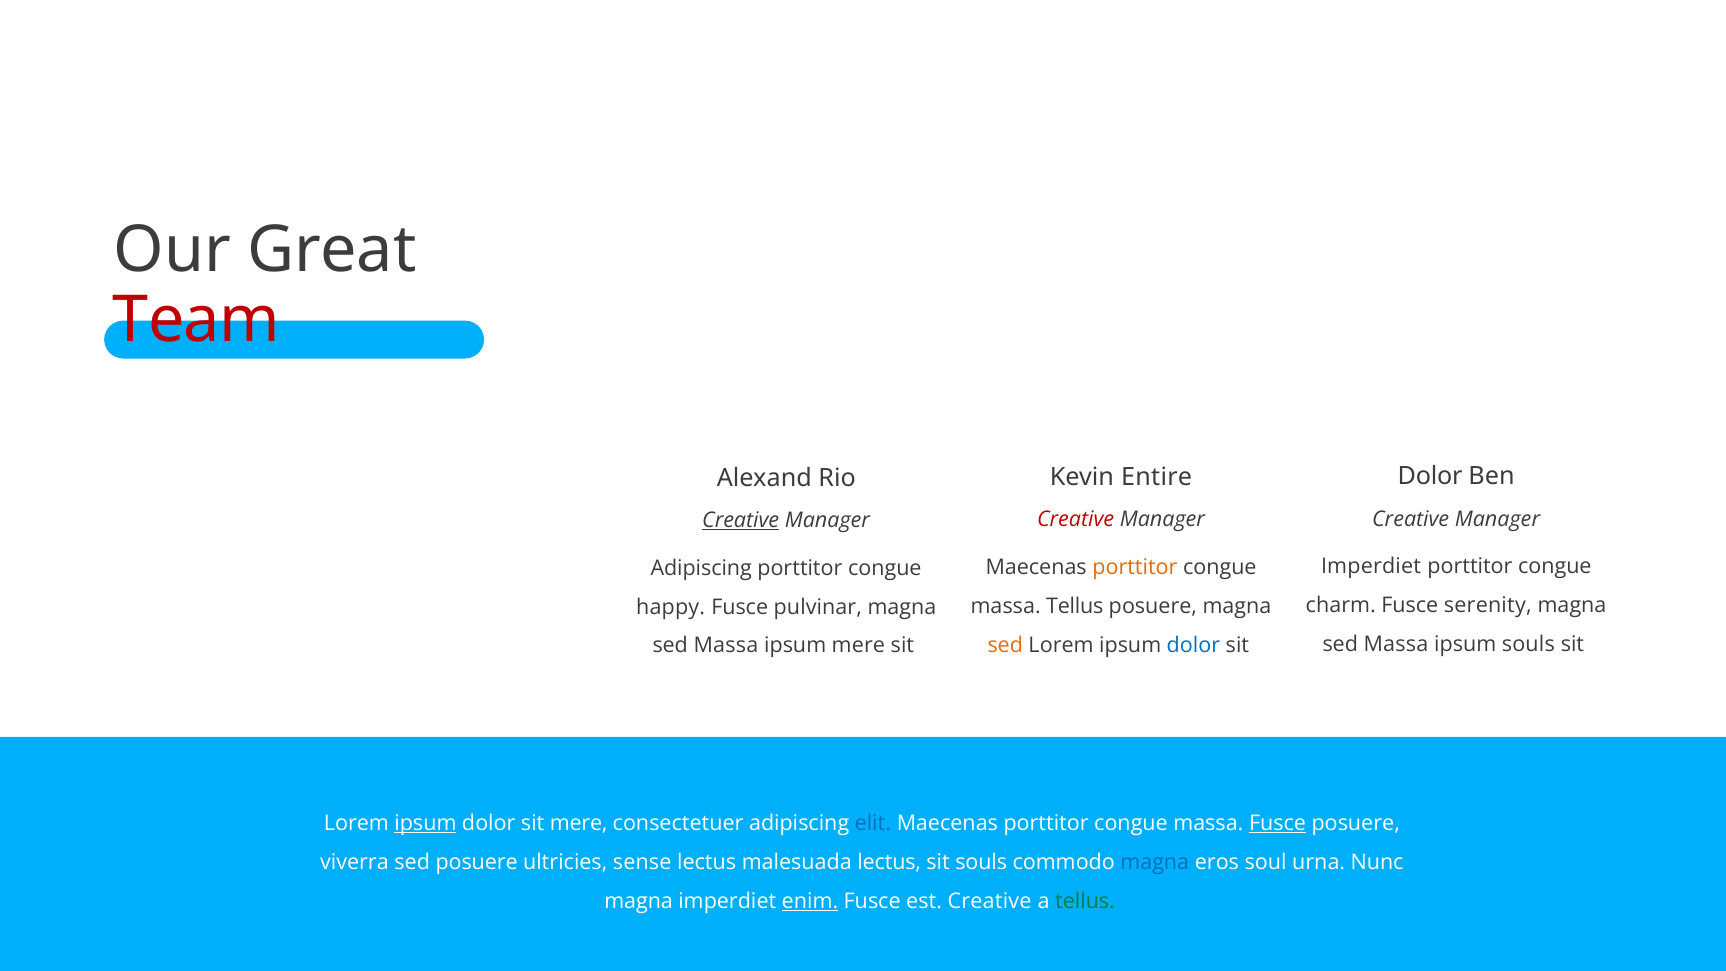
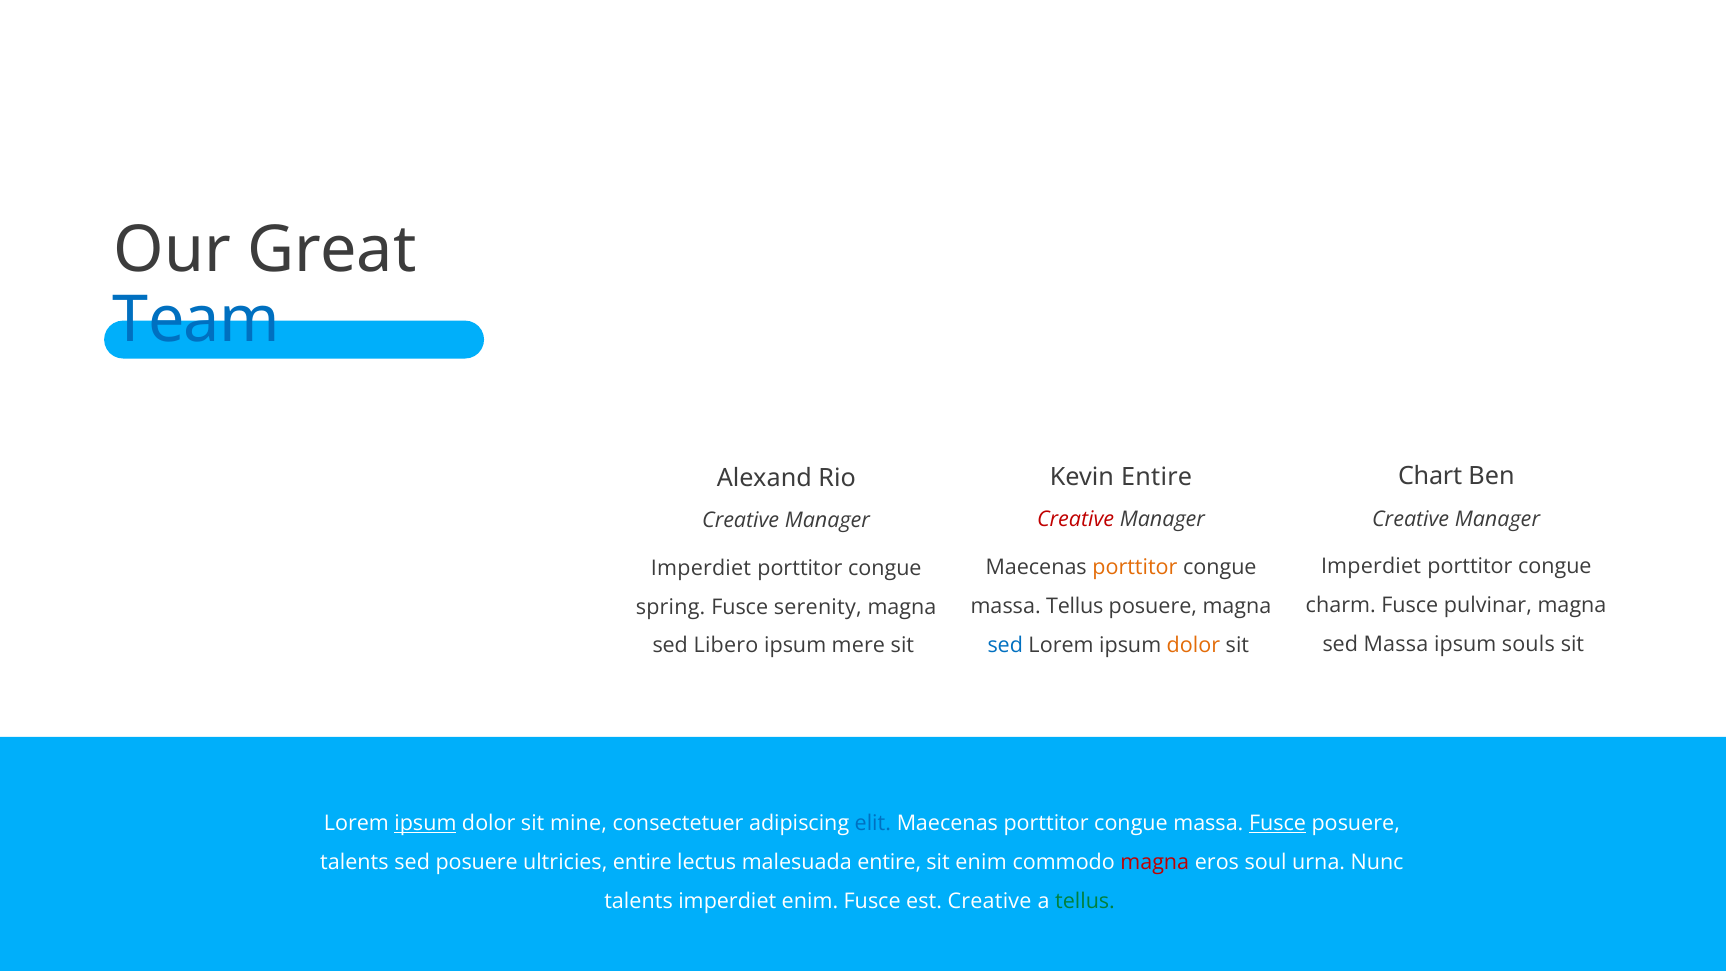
Team colour: red -> blue
Dolor at (1430, 476): Dolor -> Chart
Creative at (741, 520) underline: present -> none
Adipiscing at (701, 568): Adipiscing -> Imperdiet
serenity: serenity -> pulvinar
happy: happy -> spring
pulvinar: pulvinar -> serenity
sed at (1005, 645) colour: orange -> blue
dolor at (1193, 645) colour: blue -> orange
Massa at (726, 646): Massa -> Libero
sit mere: mere -> mine
viverra at (354, 862): viverra -> talents
ultricies sense: sense -> entire
malesuada lectus: lectus -> entire
sit souls: souls -> enim
magna at (1155, 862) colour: blue -> red
magna at (639, 901): magna -> talents
enim at (810, 901) underline: present -> none
